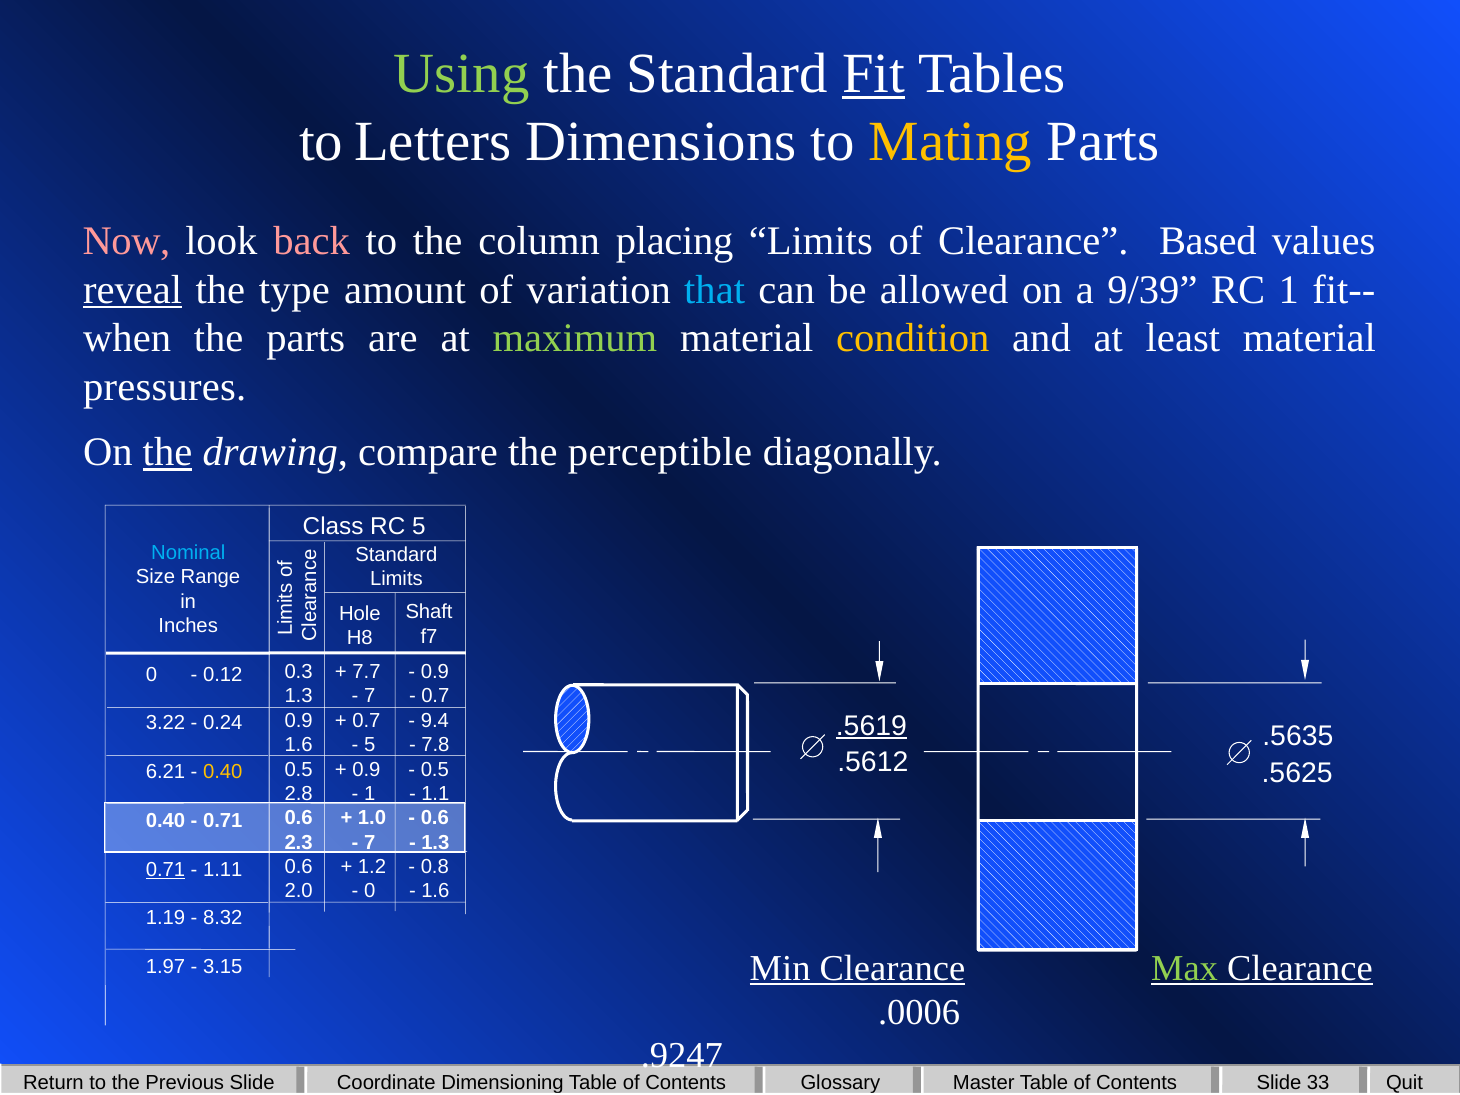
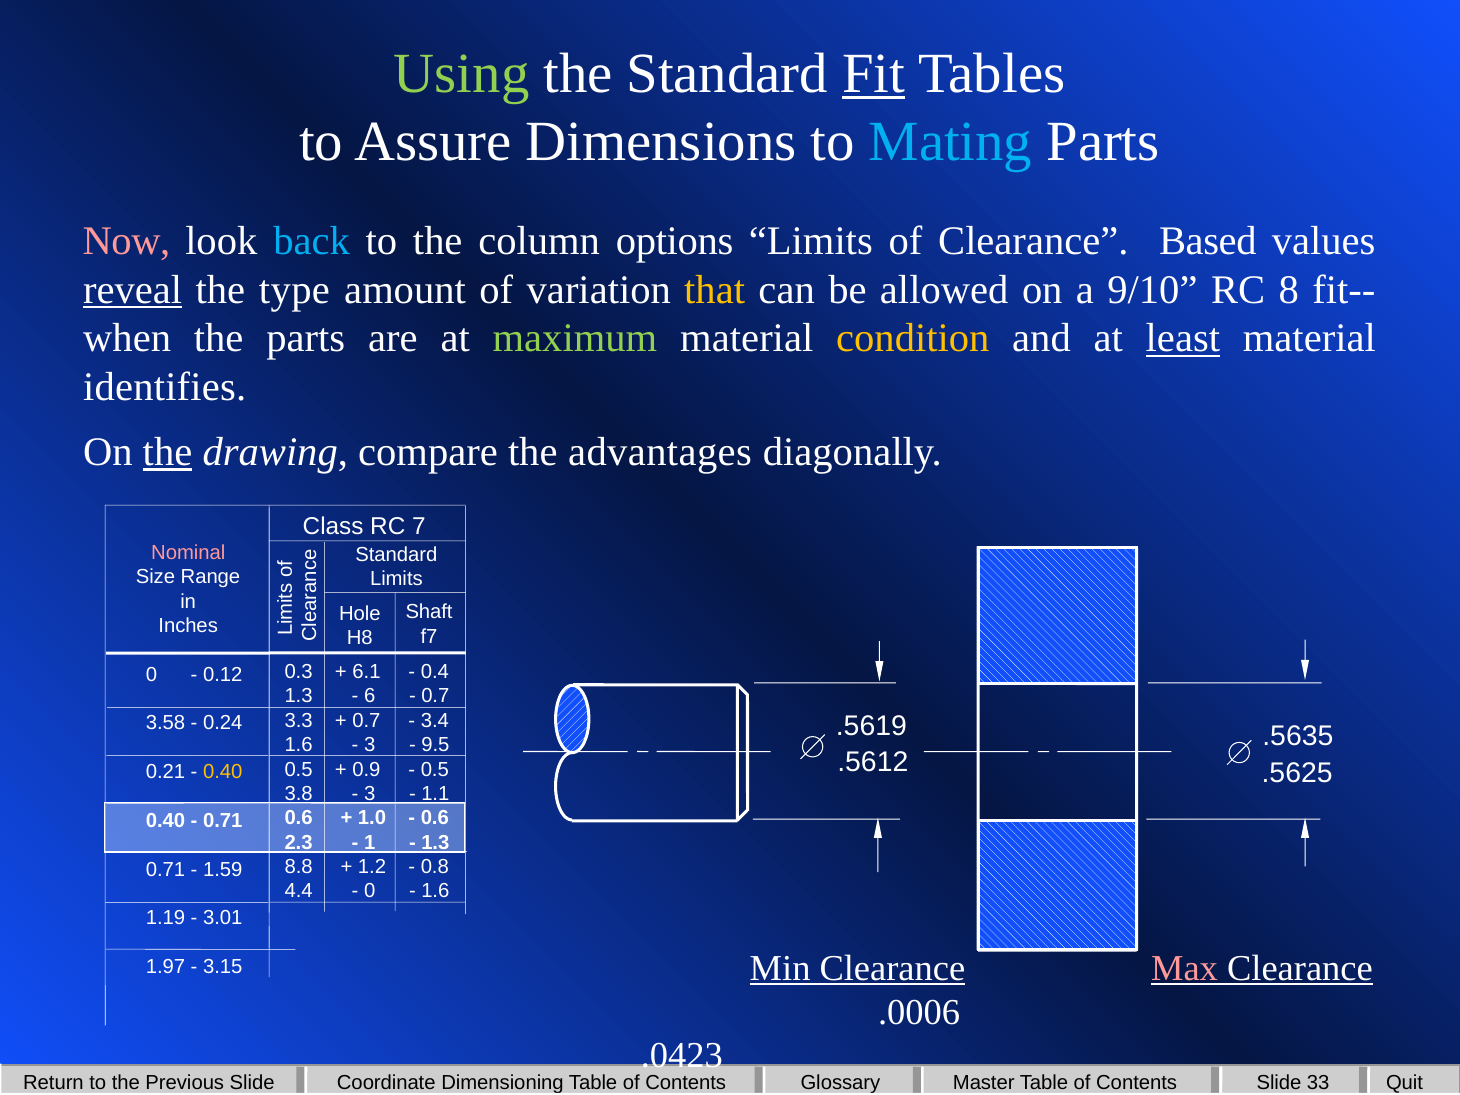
Letters: Letters -> Assure
Mating colour: yellow -> light blue
back colour: pink -> light blue
placing: placing -> options
that colour: light blue -> yellow
9/39: 9/39 -> 9/10
RC 1: 1 -> 8
least underline: none -> present
pressures: pressures -> identifies
perceptible: perceptible -> advantages
RC 5: 5 -> 7
Nominal colour: light blue -> pink
7.7: 7.7 -> 6.1
0.9 at (435, 672): 0.9 -> 0.4
7 at (370, 696): 7 -> 6
0.9 at (299, 721): 0.9 -> 3.3
9.4: 9.4 -> 3.4
.5619 underline: present -> none
3.22: 3.22 -> 3.58
5 at (370, 745): 5 -> 3
7.8: 7.8 -> 9.5
6.21: 6.21 -> 0.21
2.8: 2.8 -> 3.8
1 at (370, 794): 1 -> 3
7 at (370, 843): 7 -> 1
0.6 at (299, 867): 0.6 -> 8.8
0.71 at (166, 869) underline: present -> none
1.11: 1.11 -> 1.59
2.0: 2.0 -> 4.4
8.32: 8.32 -> 3.01
Max colour: light green -> pink
.9247: .9247 -> .0423
